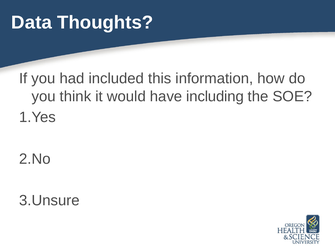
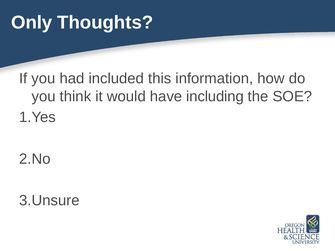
Data: Data -> Only
